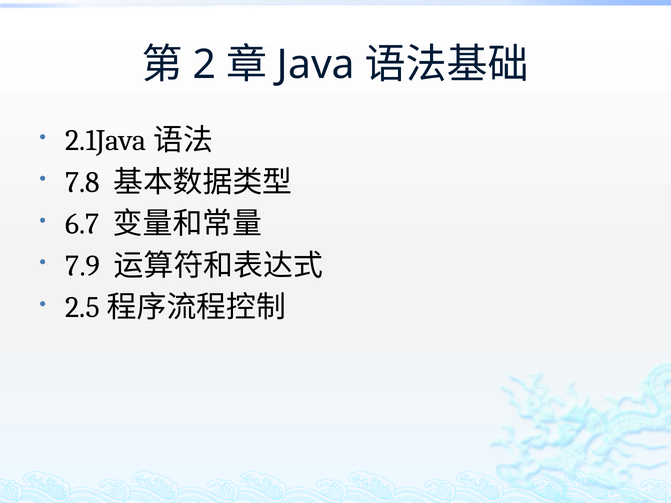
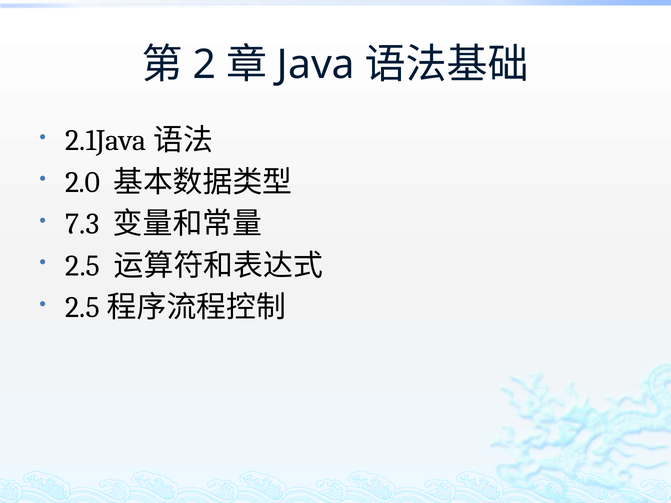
7.8: 7.8 -> 2.0
6.7: 6.7 -> 7.3
7.9: 7.9 -> 2.5
